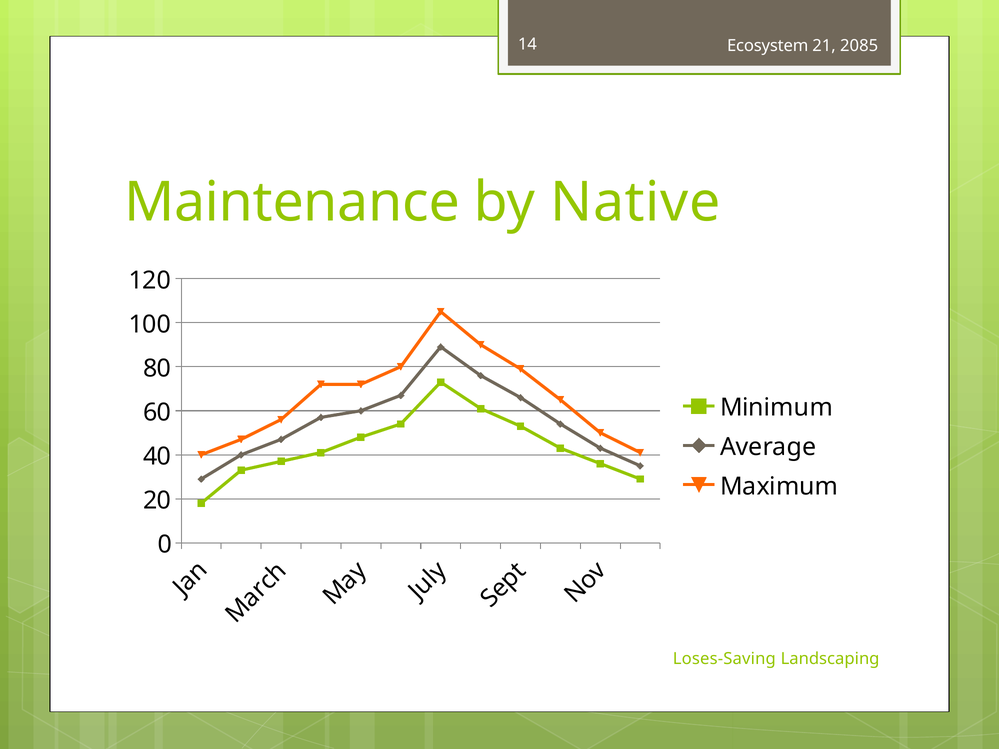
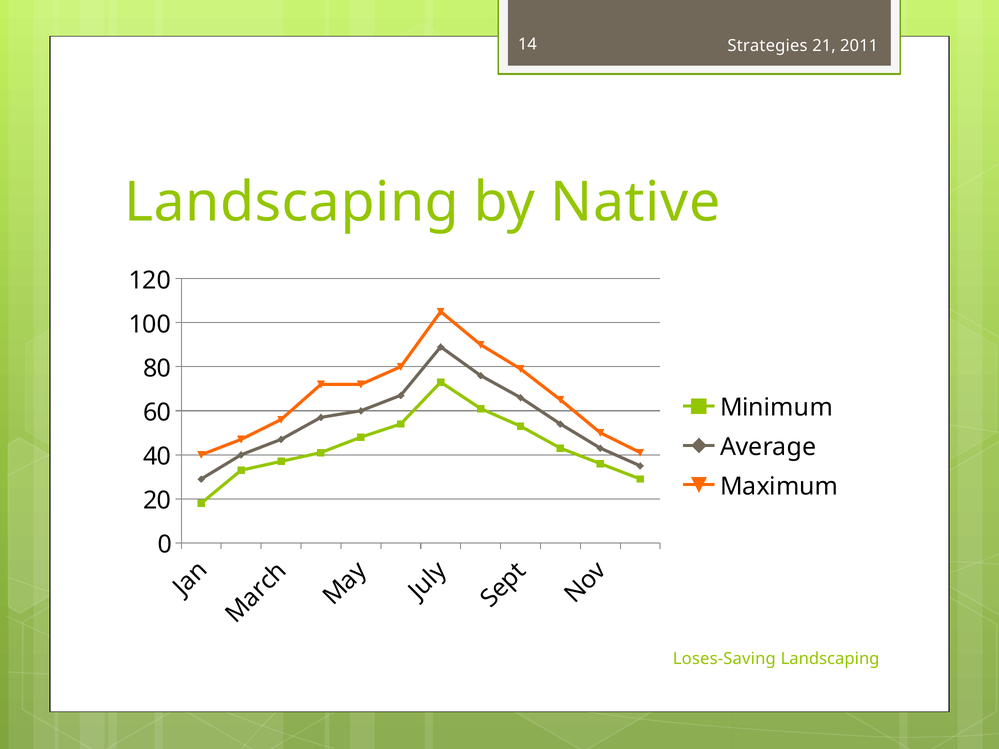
Ecosystem: Ecosystem -> Strategies
2085: 2085 -> 2011
Maintenance at (292, 203): Maintenance -> Landscaping
